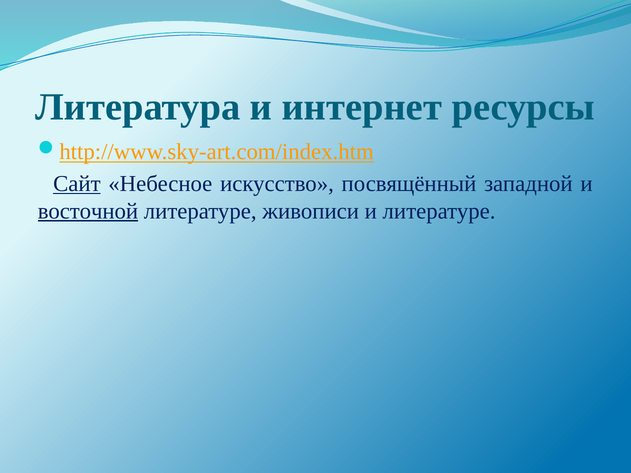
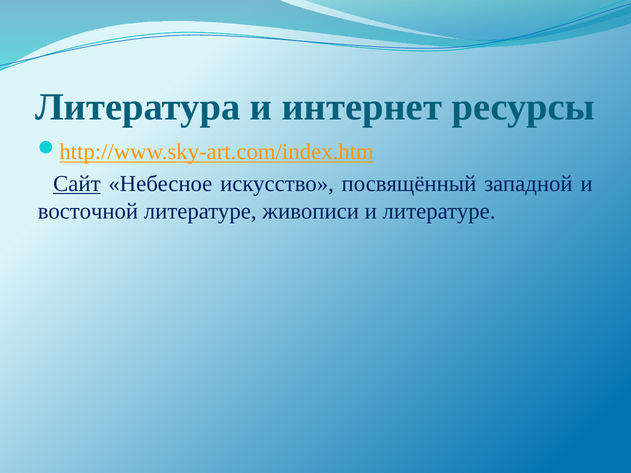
восточной underline: present -> none
